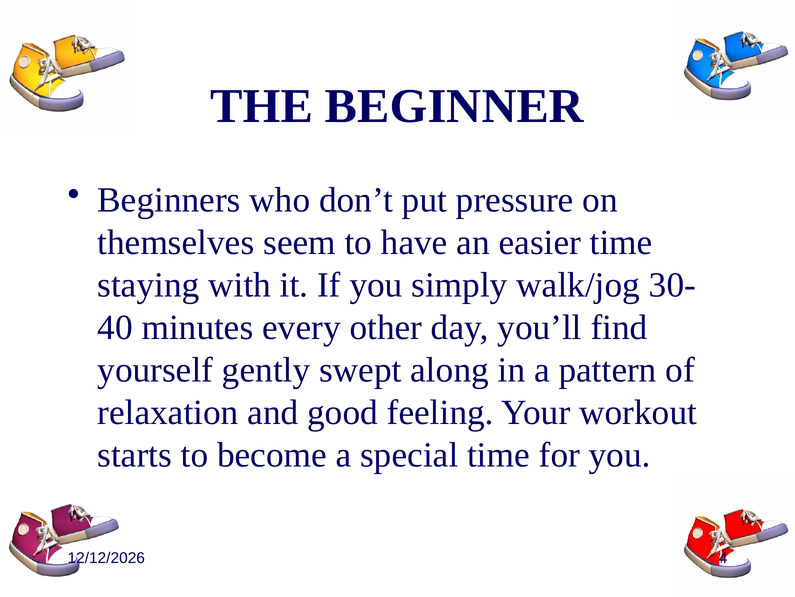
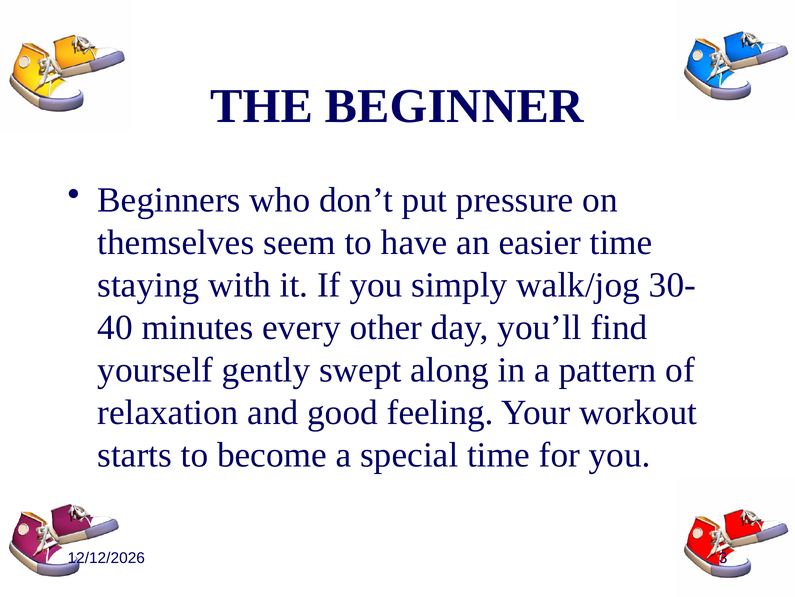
4: 4 -> 3
